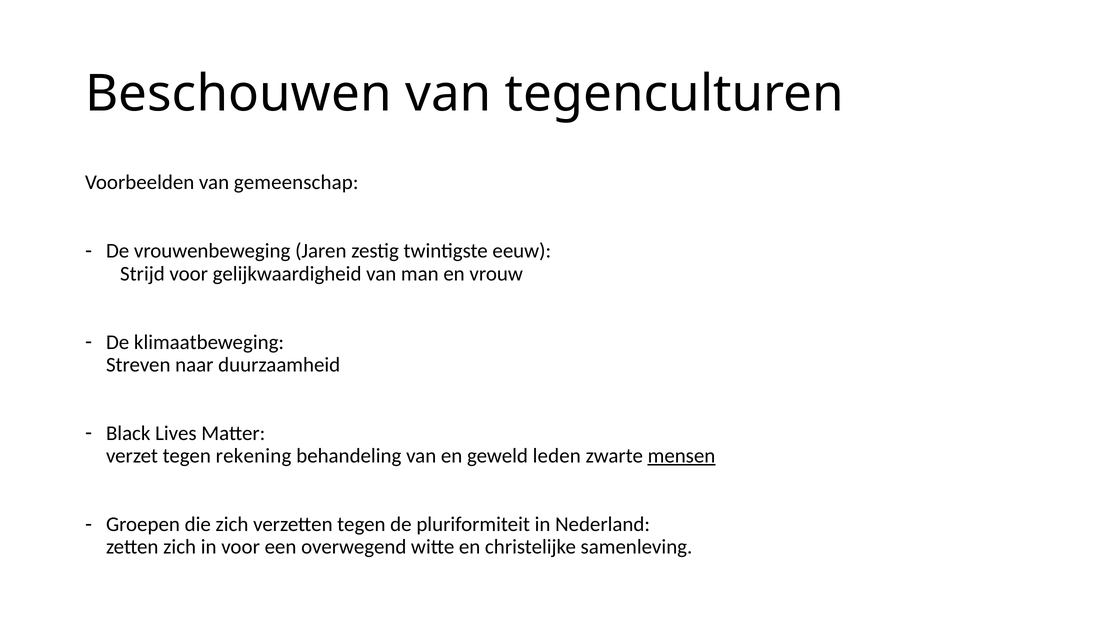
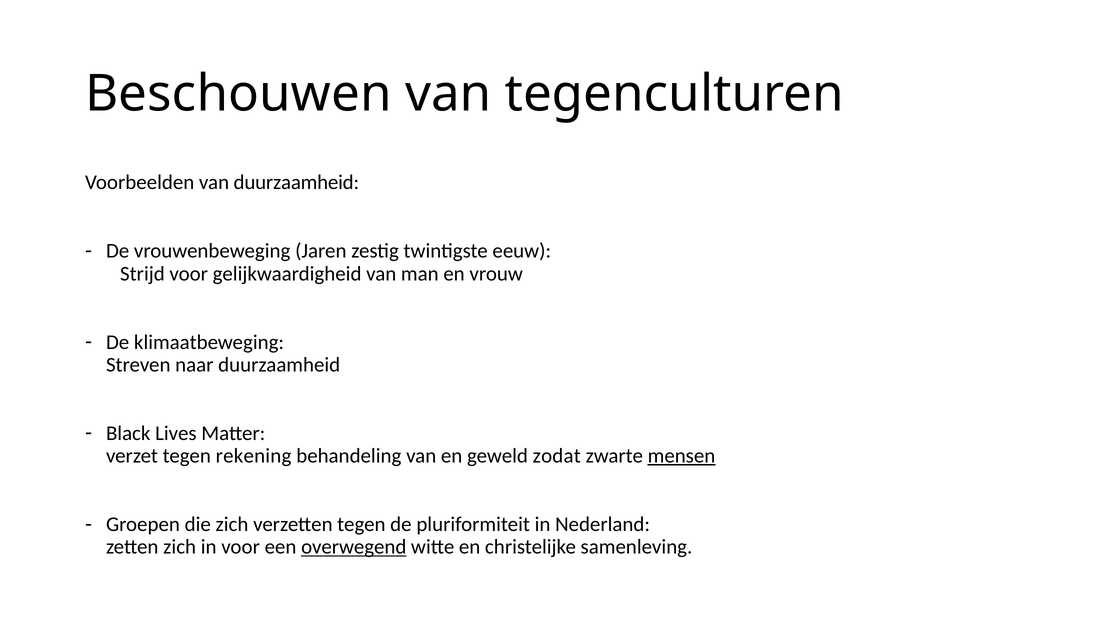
van gemeenschap: gemeenschap -> duurzaamheid
leden: leden -> zodat
overwegend underline: none -> present
